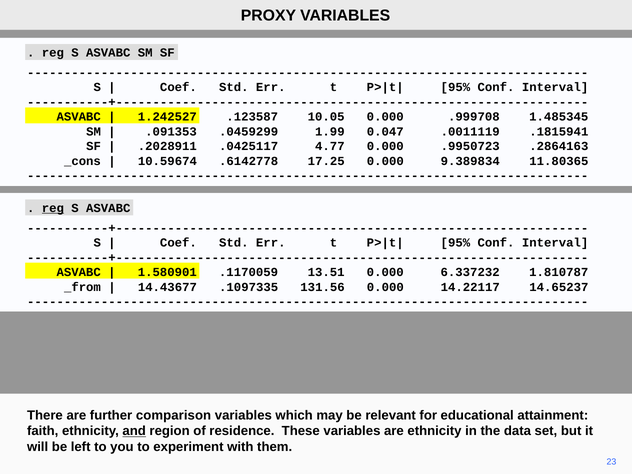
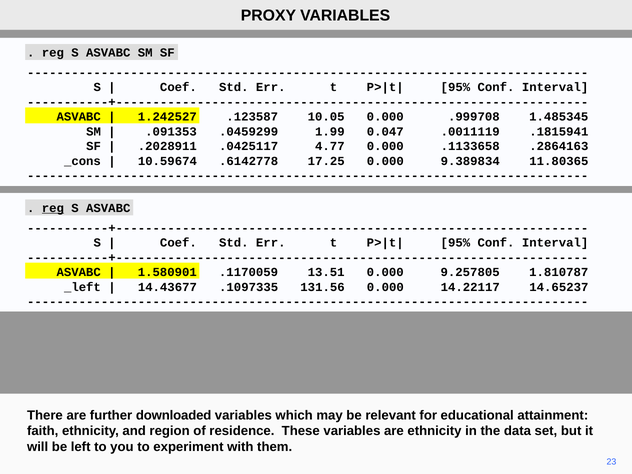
.9950723: .9950723 -> .1133658
6.337232: 6.337232 -> 9.257805
_from: _from -> _left
comparison: comparison -> downloaded
and underline: present -> none
